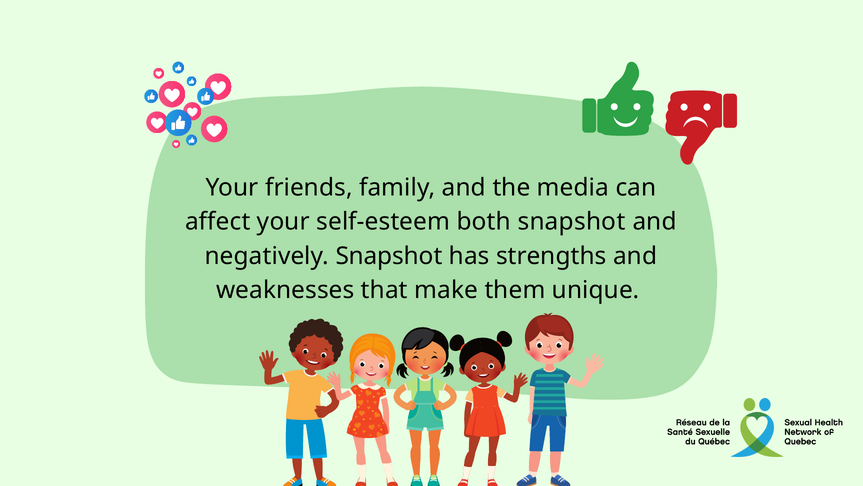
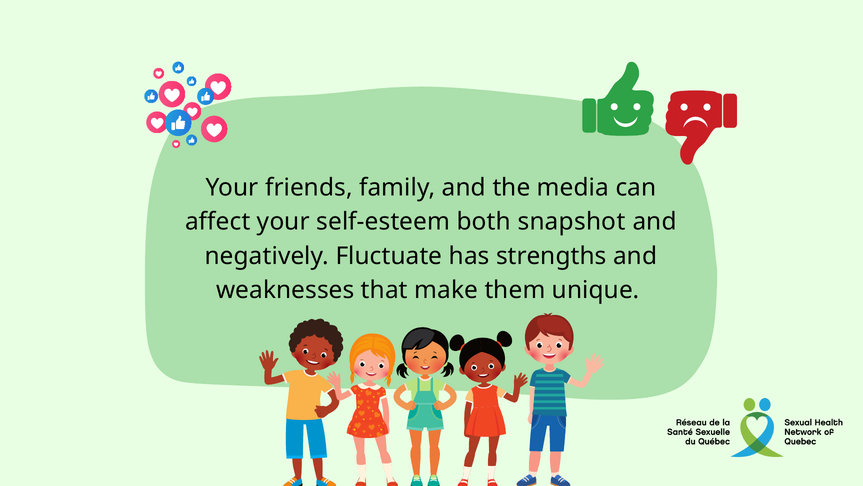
negatively Snapshot: Snapshot -> Fluctuate
